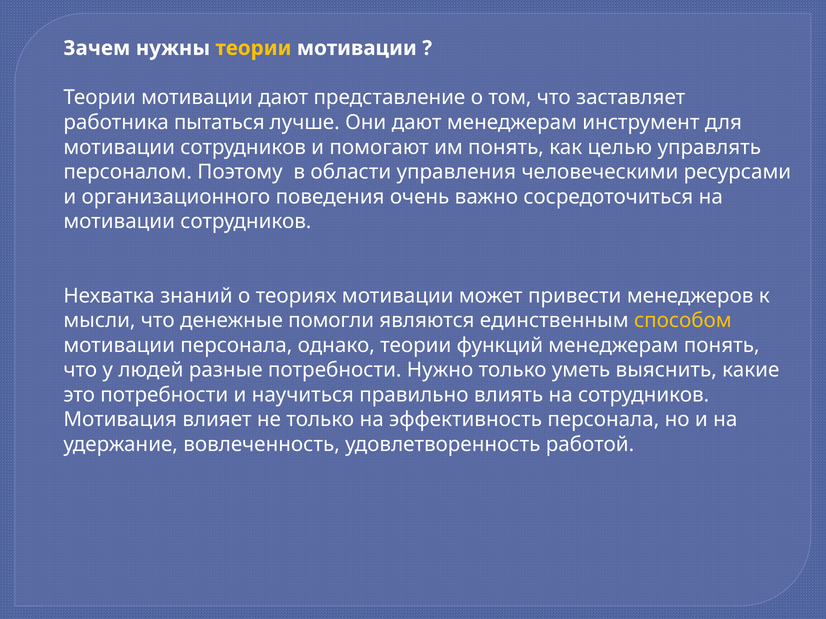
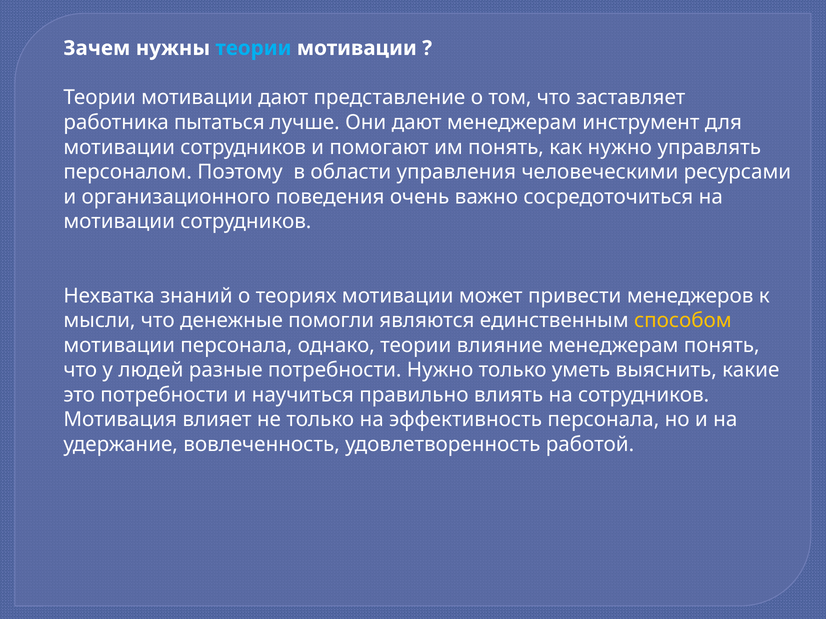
теории at (253, 48) colour: yellow -> light blue
как целью: целью -> нужно
функций: функций -> влияние
